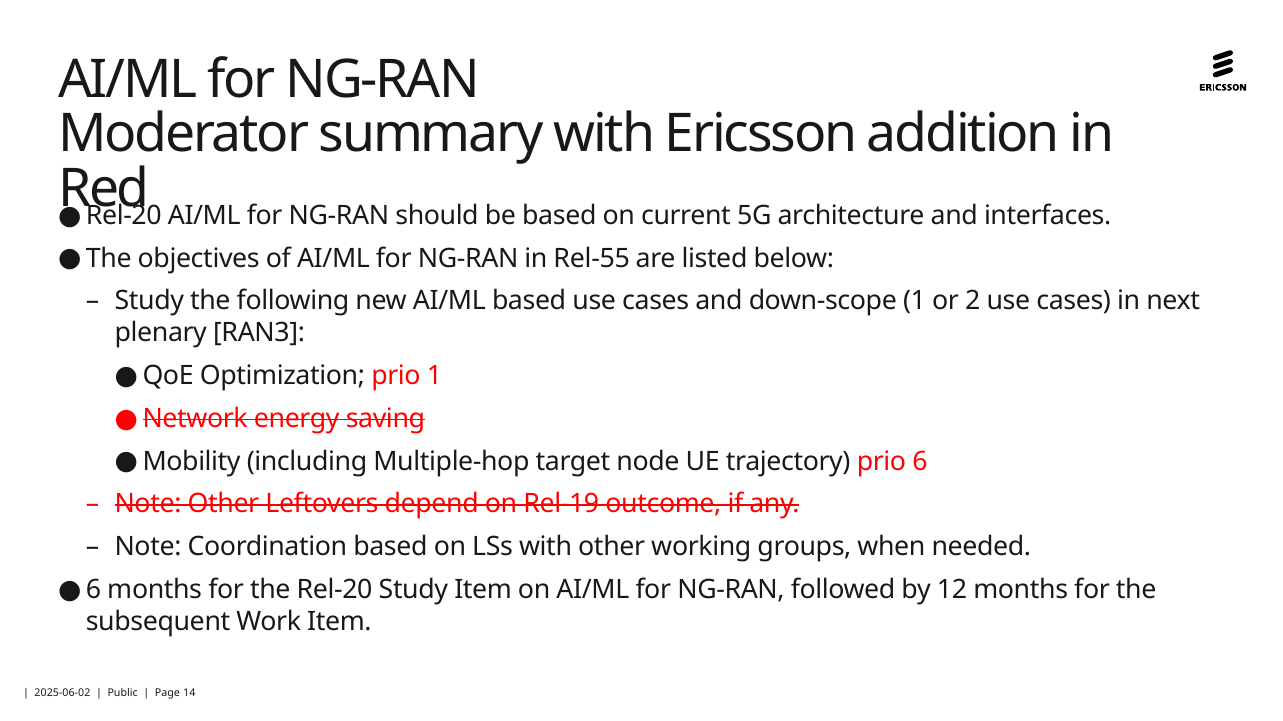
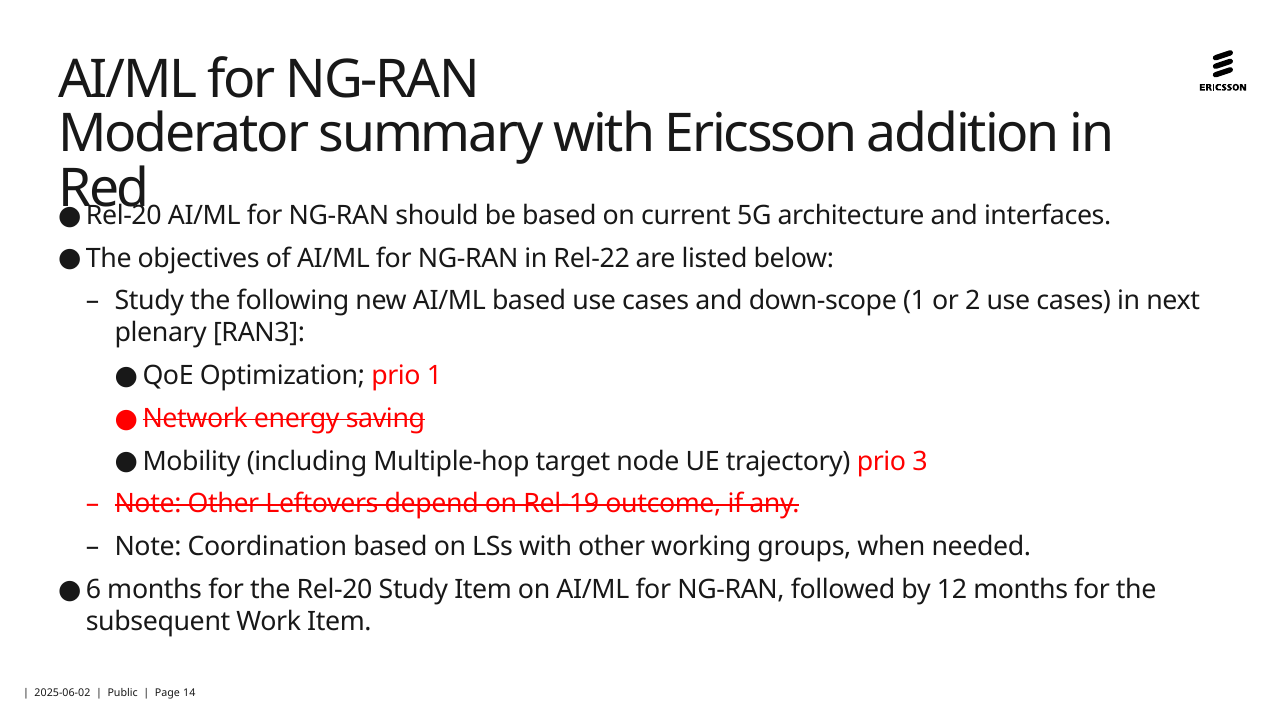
Rel-55: Rel-55 -> Rel-22
prio 6: 6 -> 3
